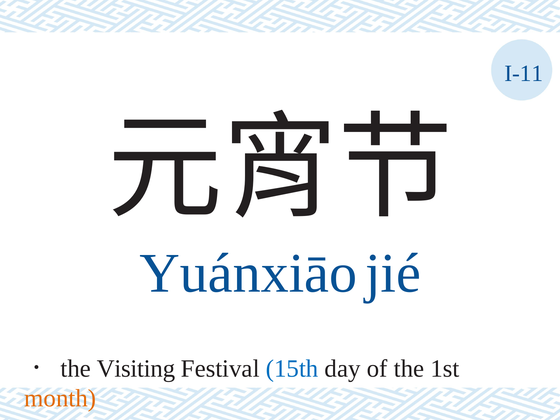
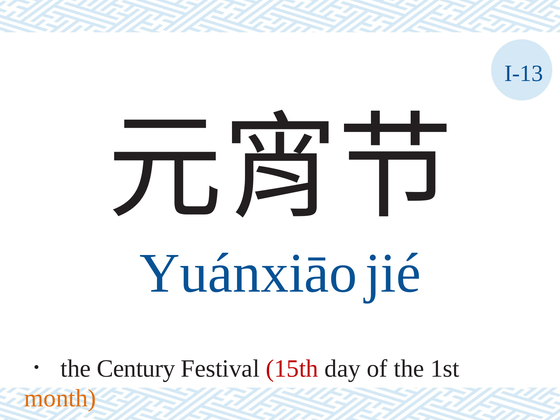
I-11: I-11 -> I-13
Visiting: Visiting -> Century
15th colour: blue -> red
